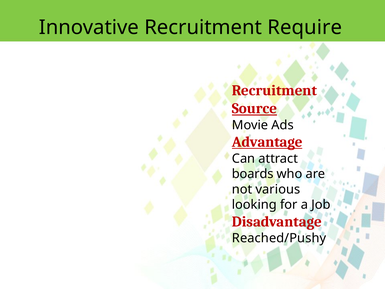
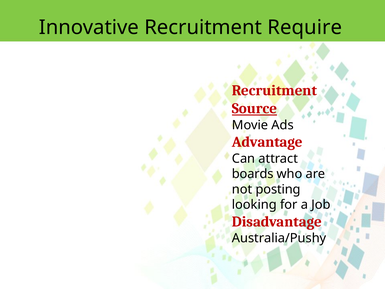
Advantage underline: present -> none
various: various -> posting
Reached/Pushy: Reached/Pushy -> Australia/Pushy
